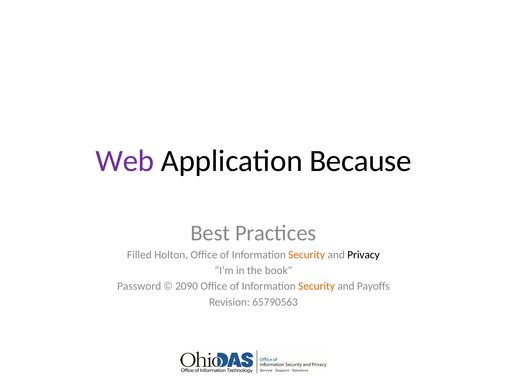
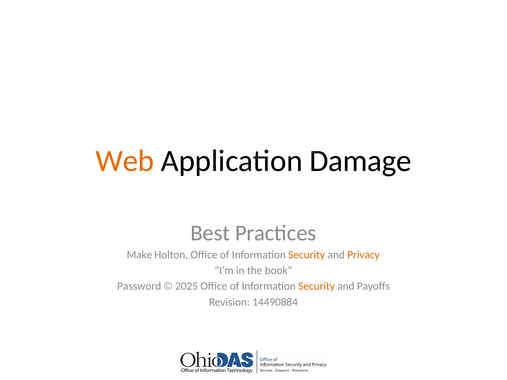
Web colour: purple -> orange
Because: Because -> Damage
Filled: Filled -> Make
Privacy colour: black -> orange
2090: 2090 -> 2025
65790563: 65790563 -> 14490884
